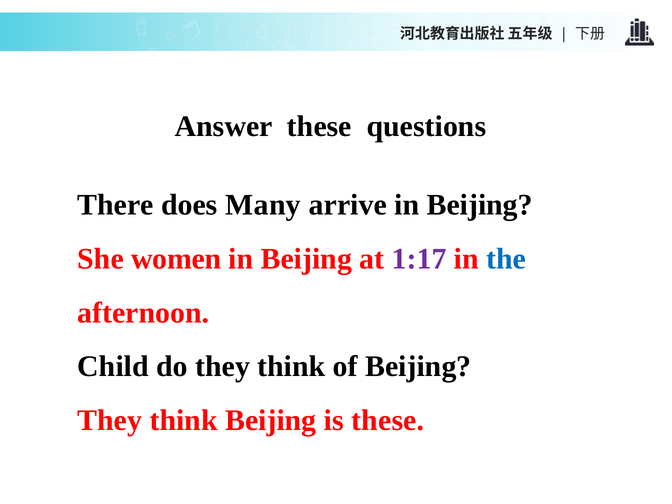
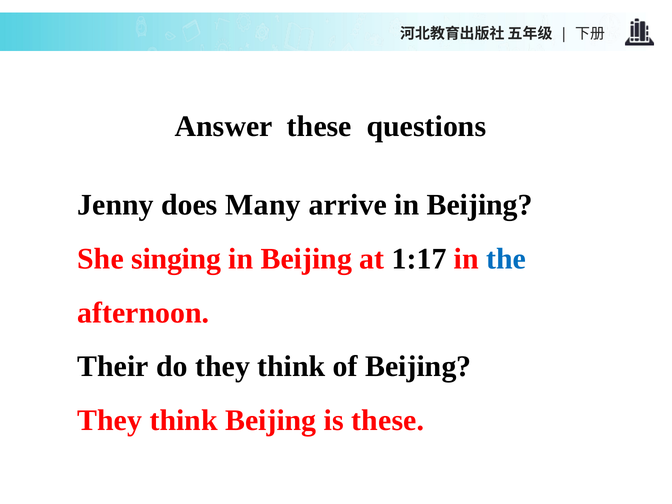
There: There -> Jenny
women: women -> singing
1:17 colour: purple -> black
Child: Child -> Their
